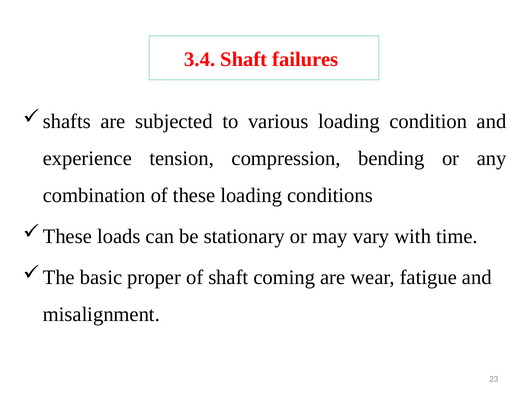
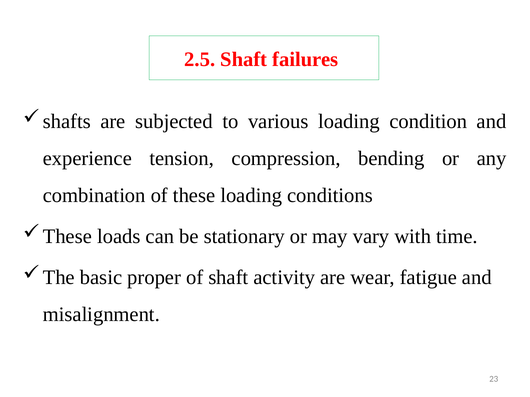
3.4: 3.4 -> 2.5
coming: coming -> activity
